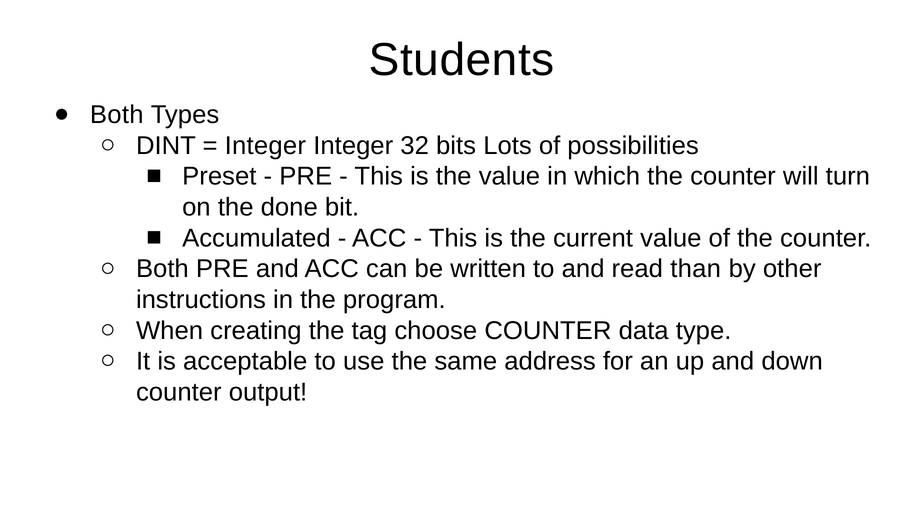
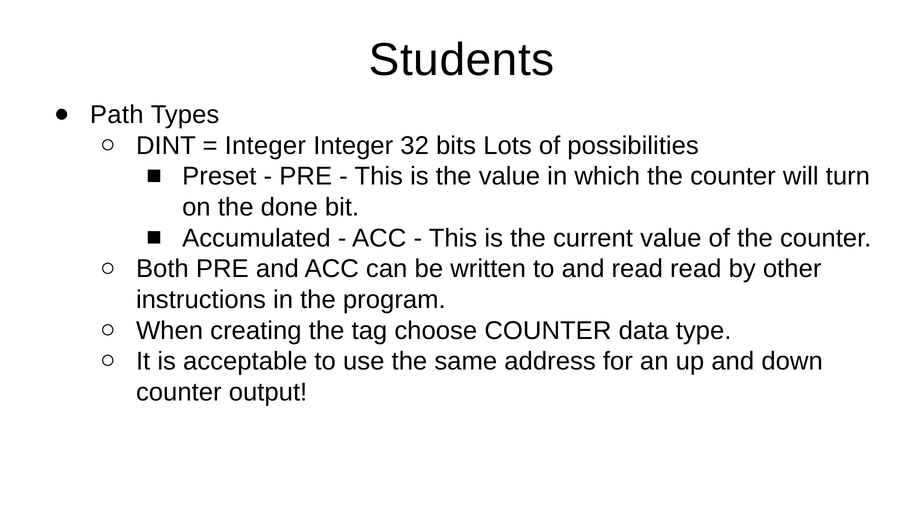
Both at (117, 115): Both -> Path
read than: than -> read
